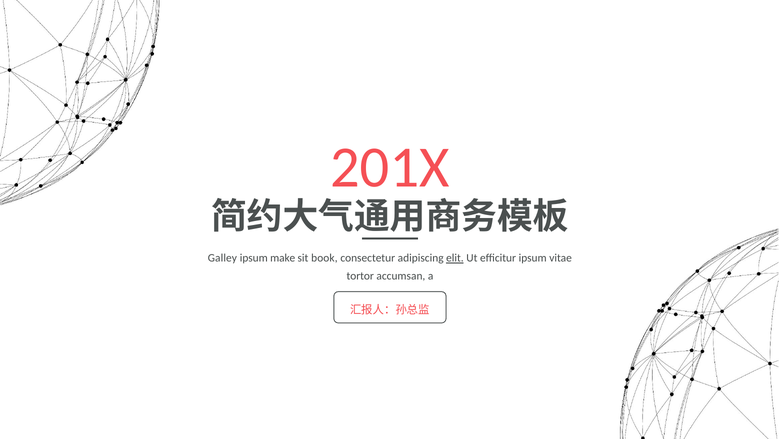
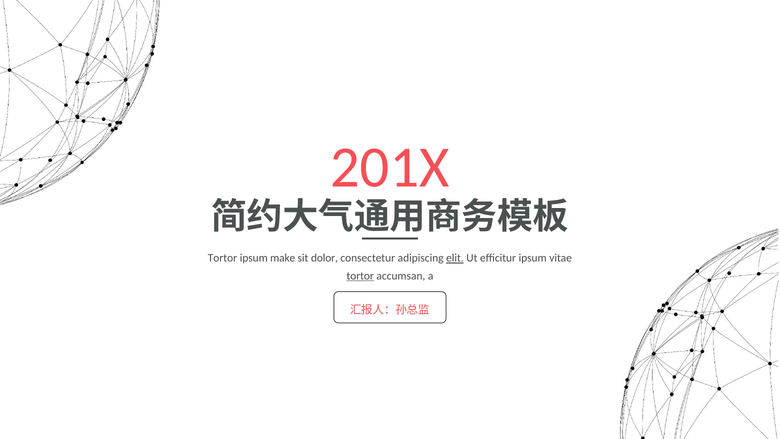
Galley at (222, 258): Galley -> Tortor
book: book -> dolor
tortor at (360, 276) underline: none -> present
